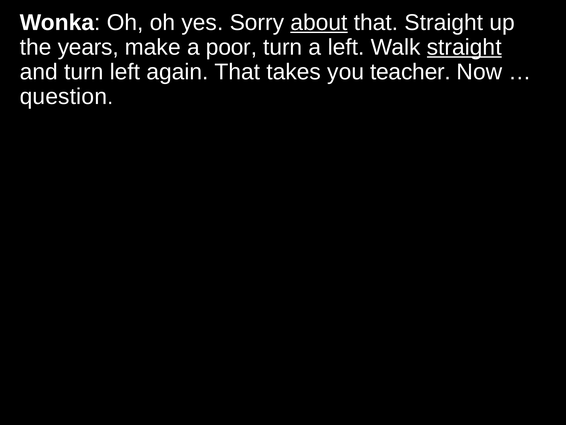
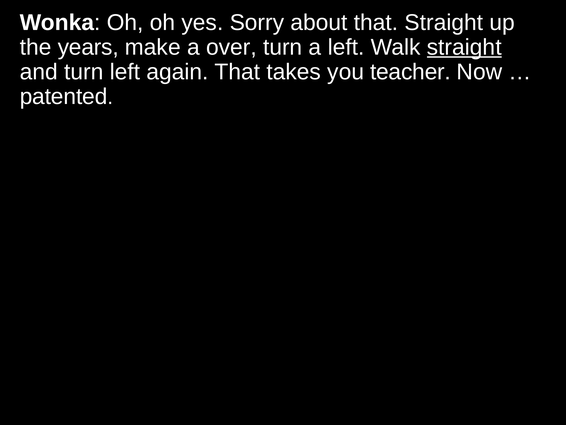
about underline: present -> none
poor: poor -> over
question: question -> patented
